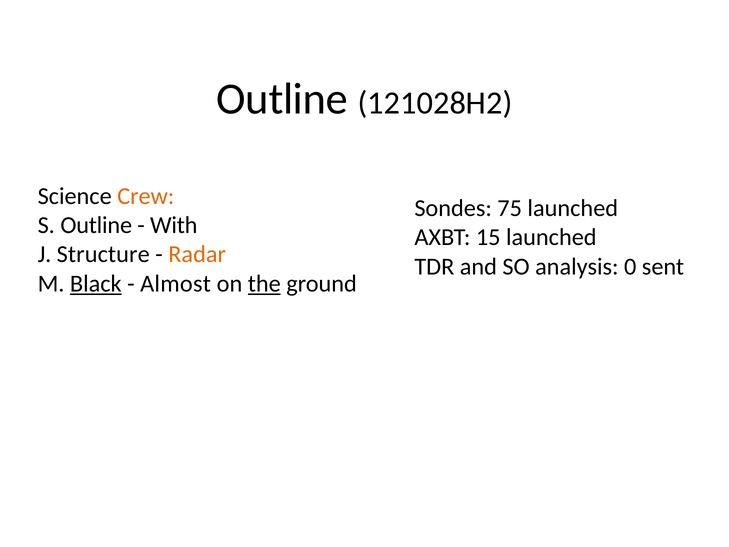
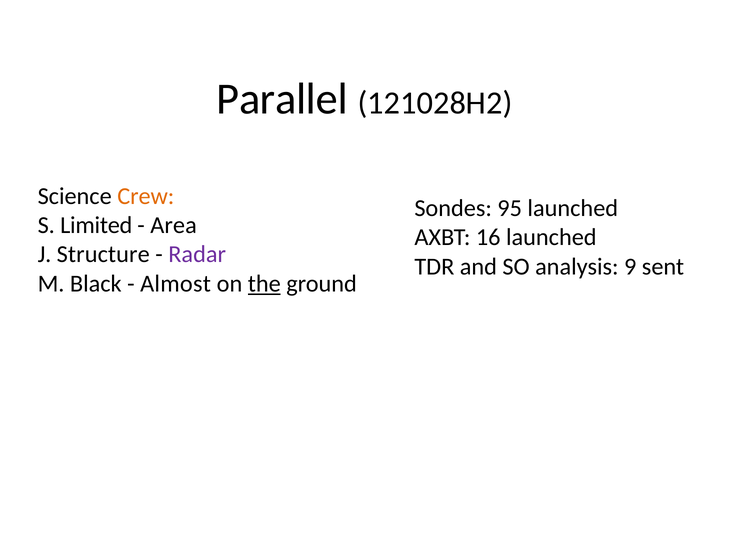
Outline at (282, 99): Outline -> Parallel
75: 75 -> 95
S Outline: Outline -> Limited
With: With -> Area
15: 15 -> 16
Radar colour: orange -> purple
0: 0 -> 9
Black underline: present -> none
